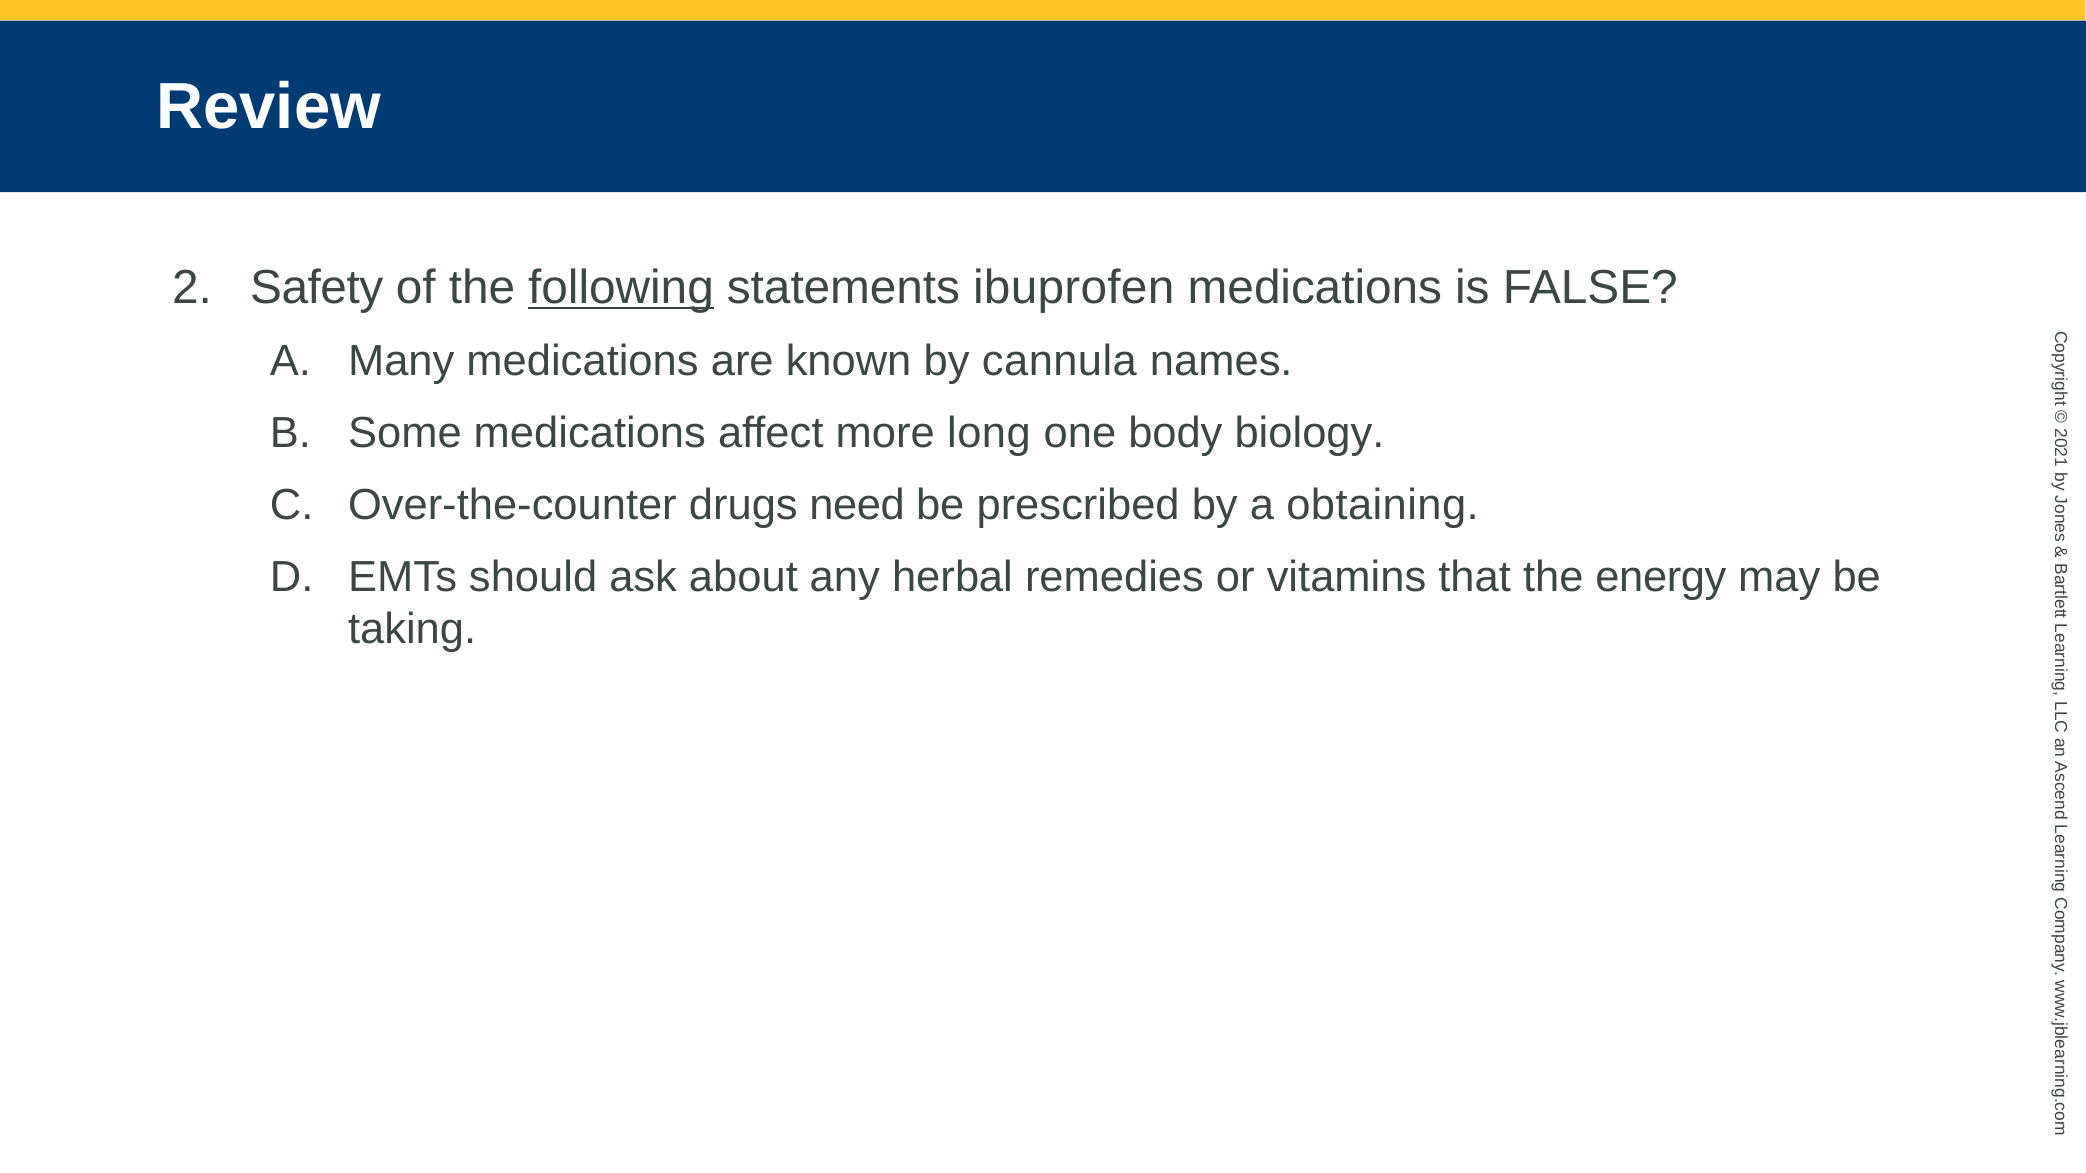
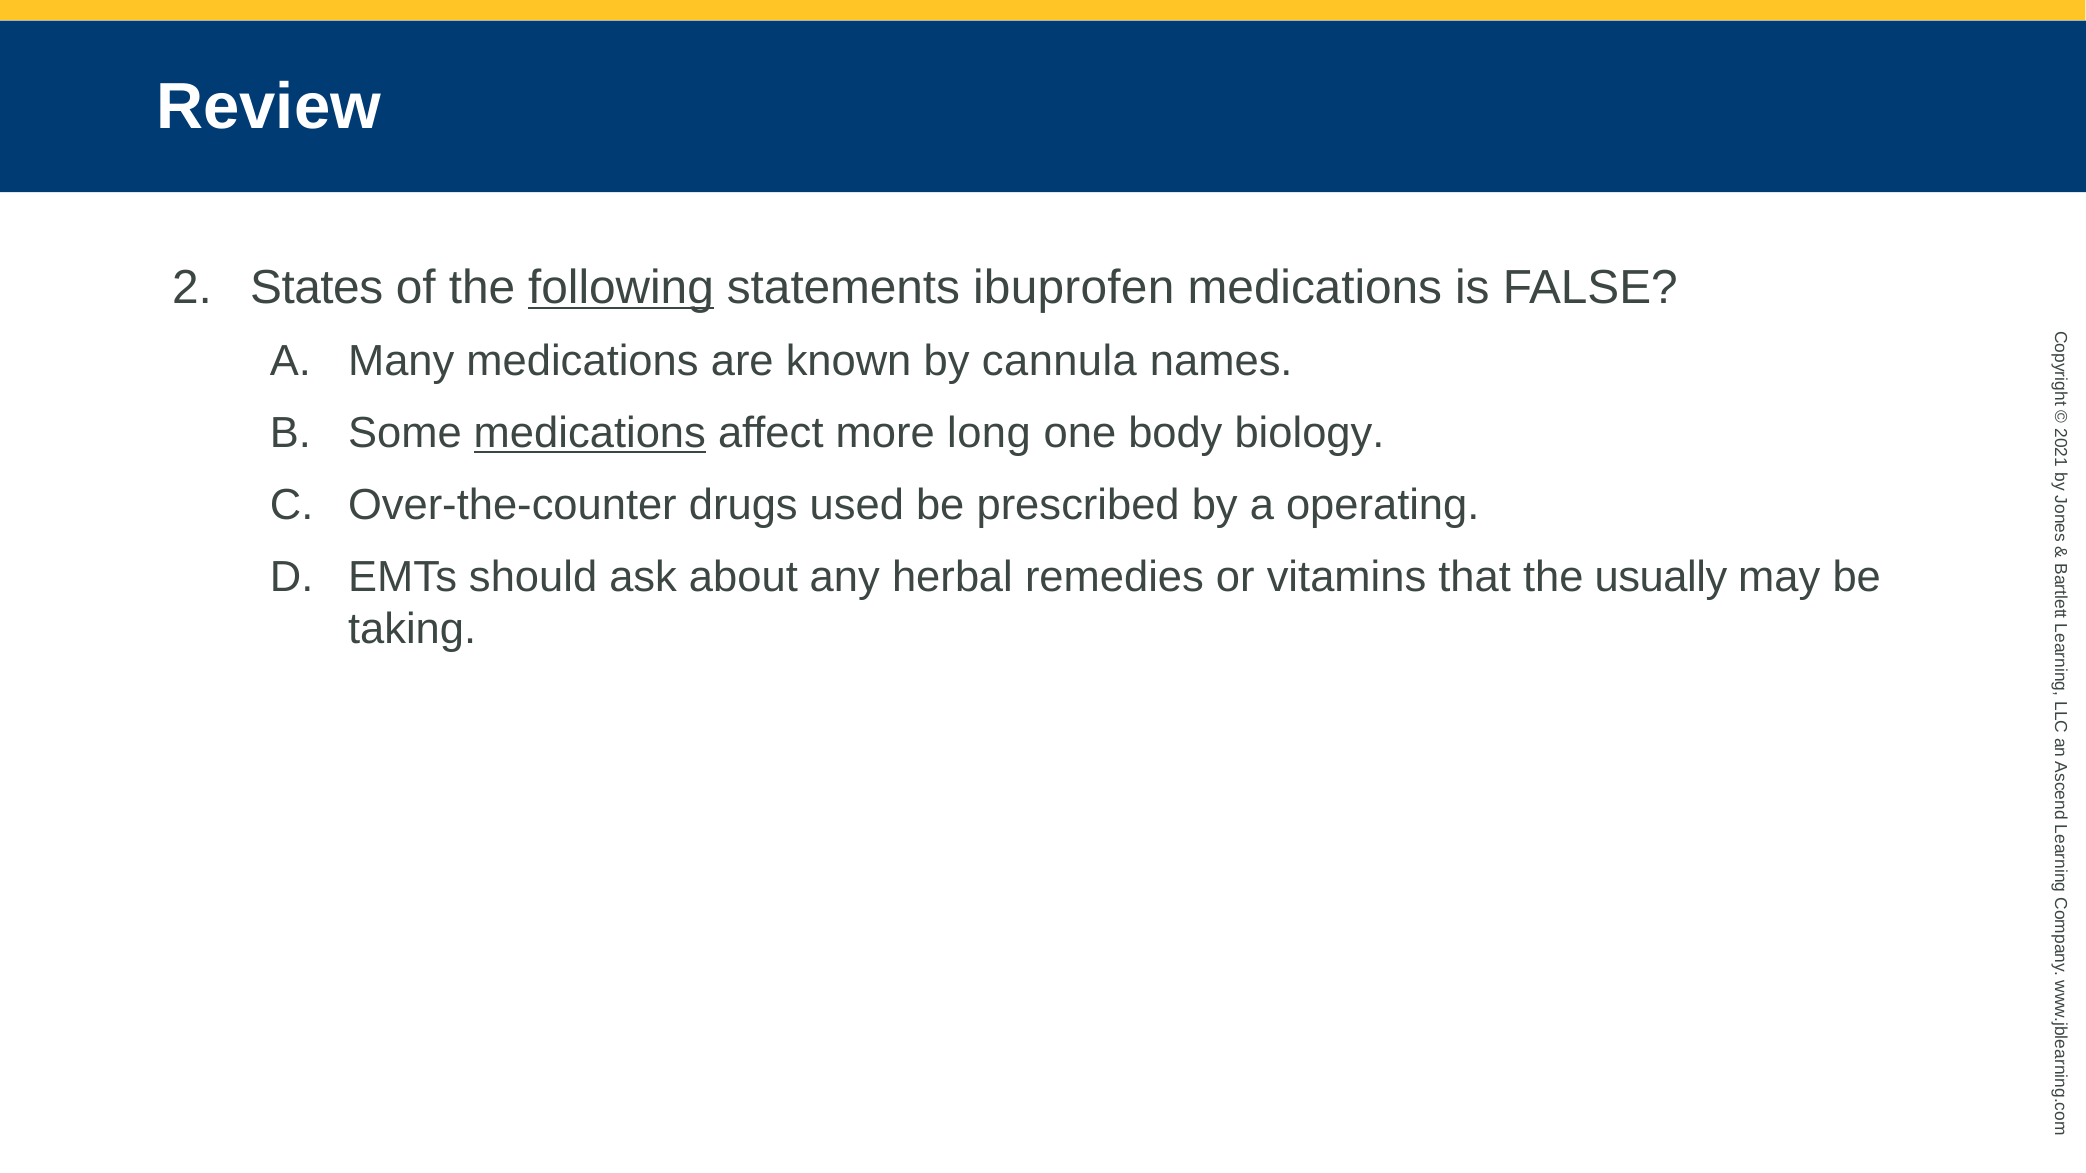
Safety: Safety -> States
medications at (590, 433) underline: none -> present
need: need -> used
obtaining: obtaining -> operating
energy: energy -> usually
